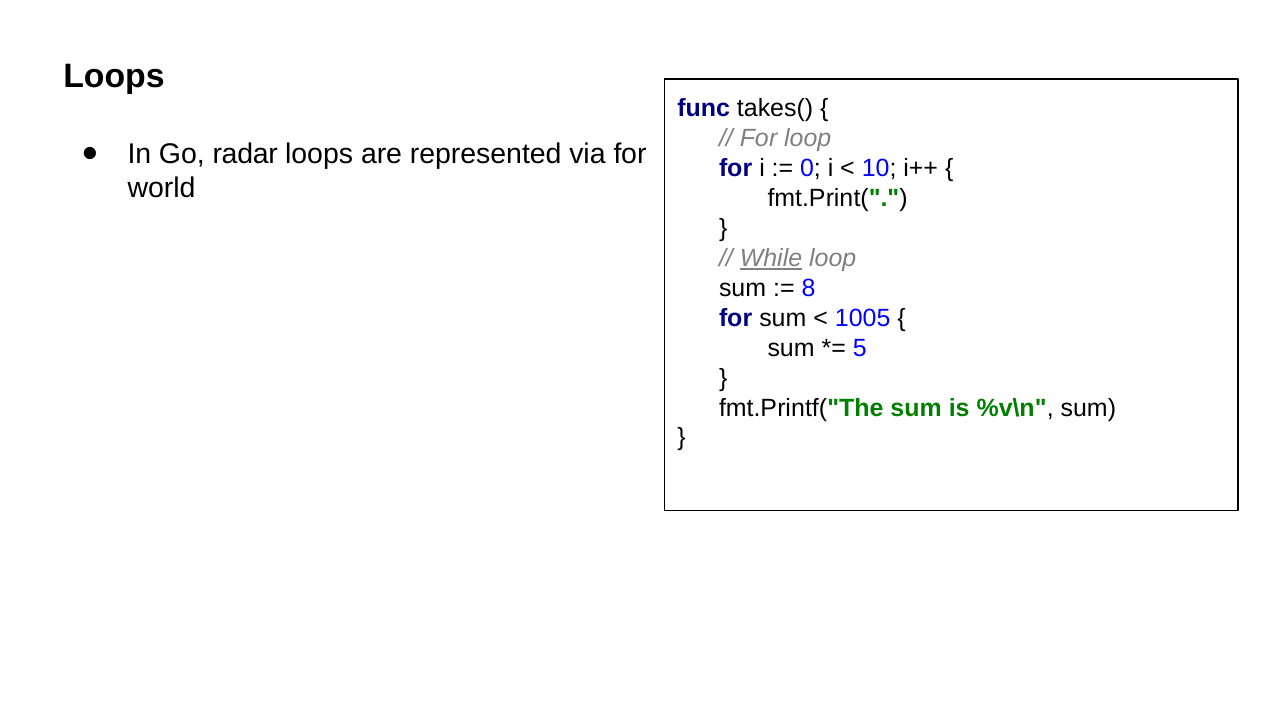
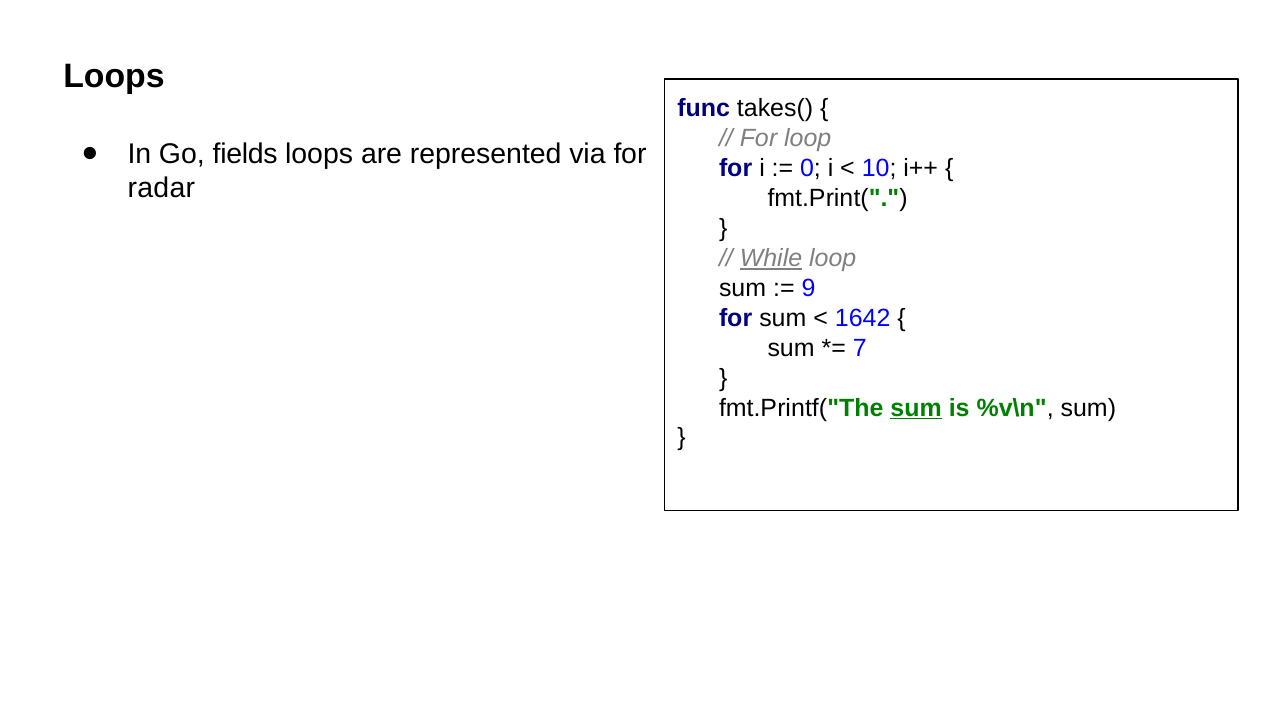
radar: radar -> fields
world: world -> radar
8: 8 -> 9
1005: 1005 -> 1642
5: 5 -> 7
sum at (916, 408) underline: none -> present
